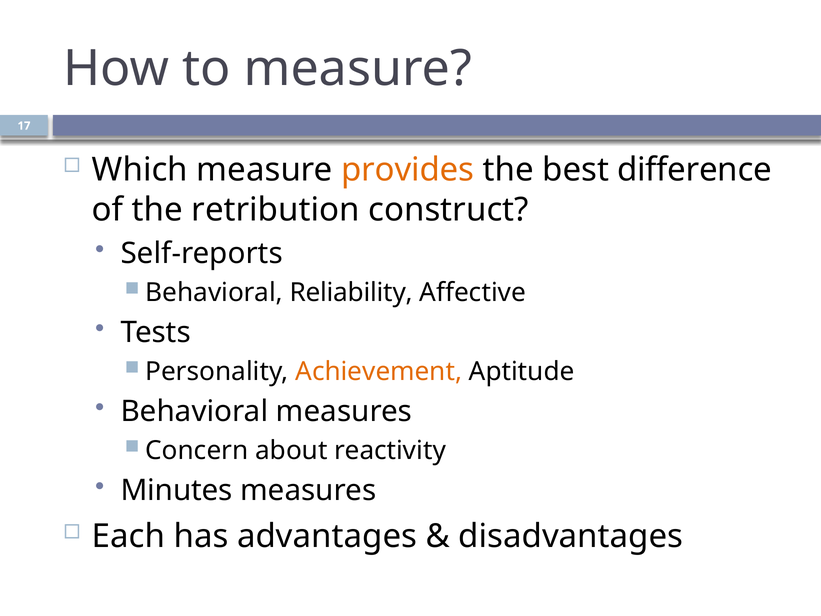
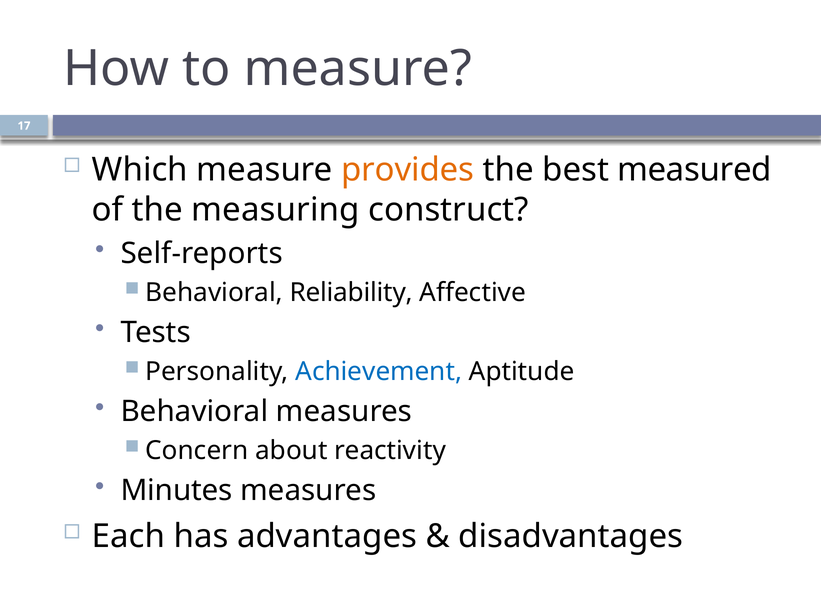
difference: difference -> measured
retribution: retribution -> measuring
Achievement colour: orange -> blue
